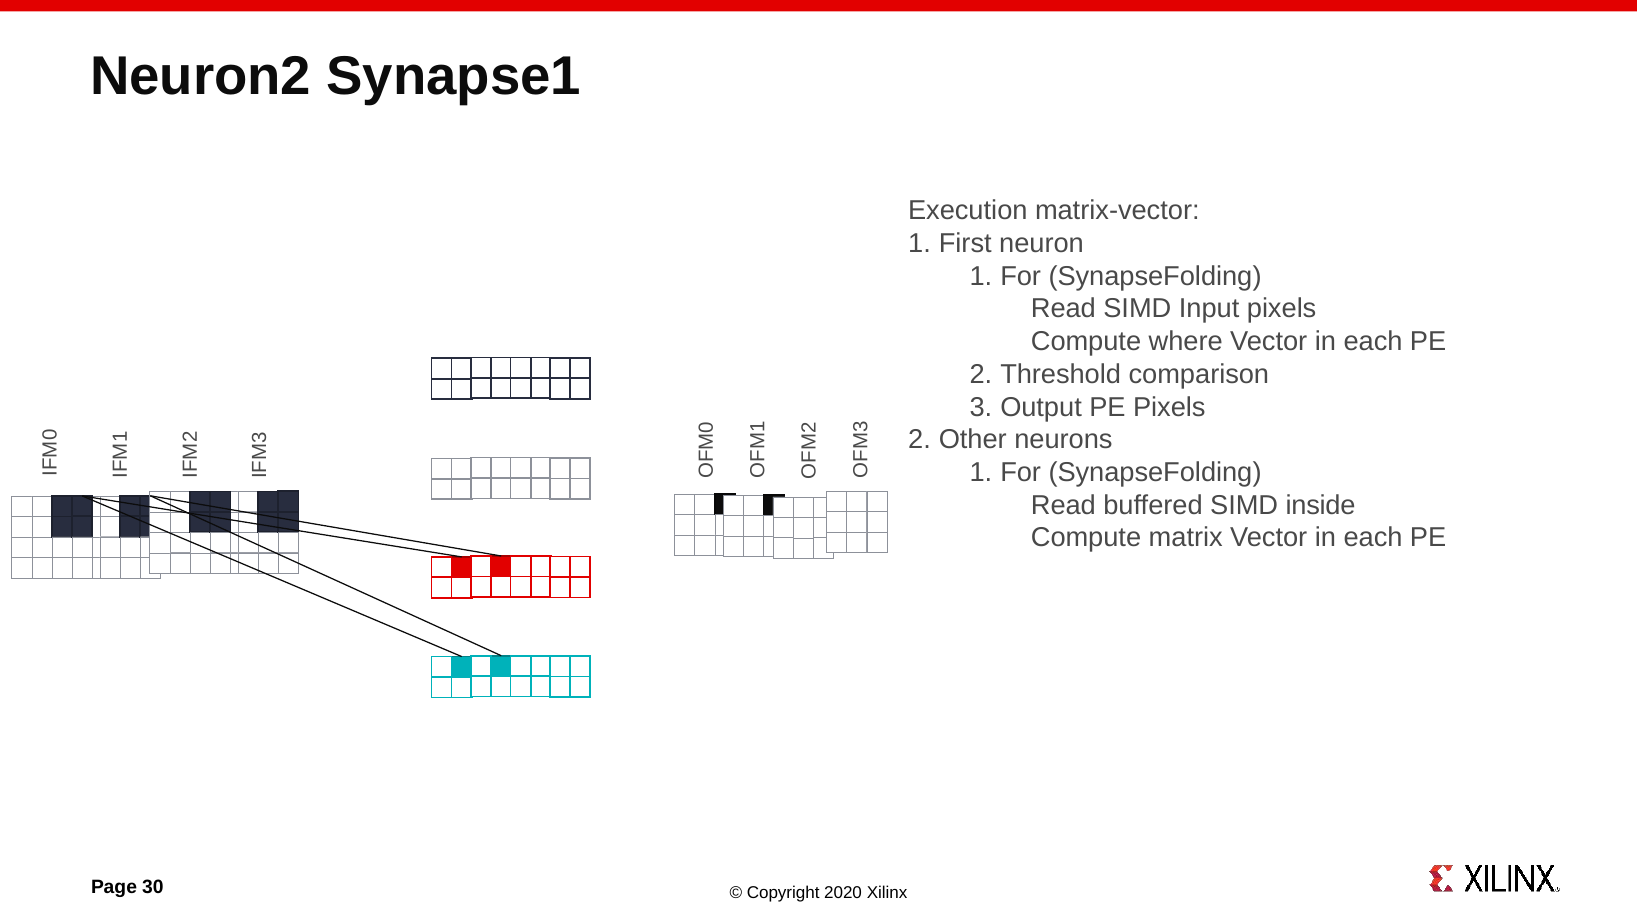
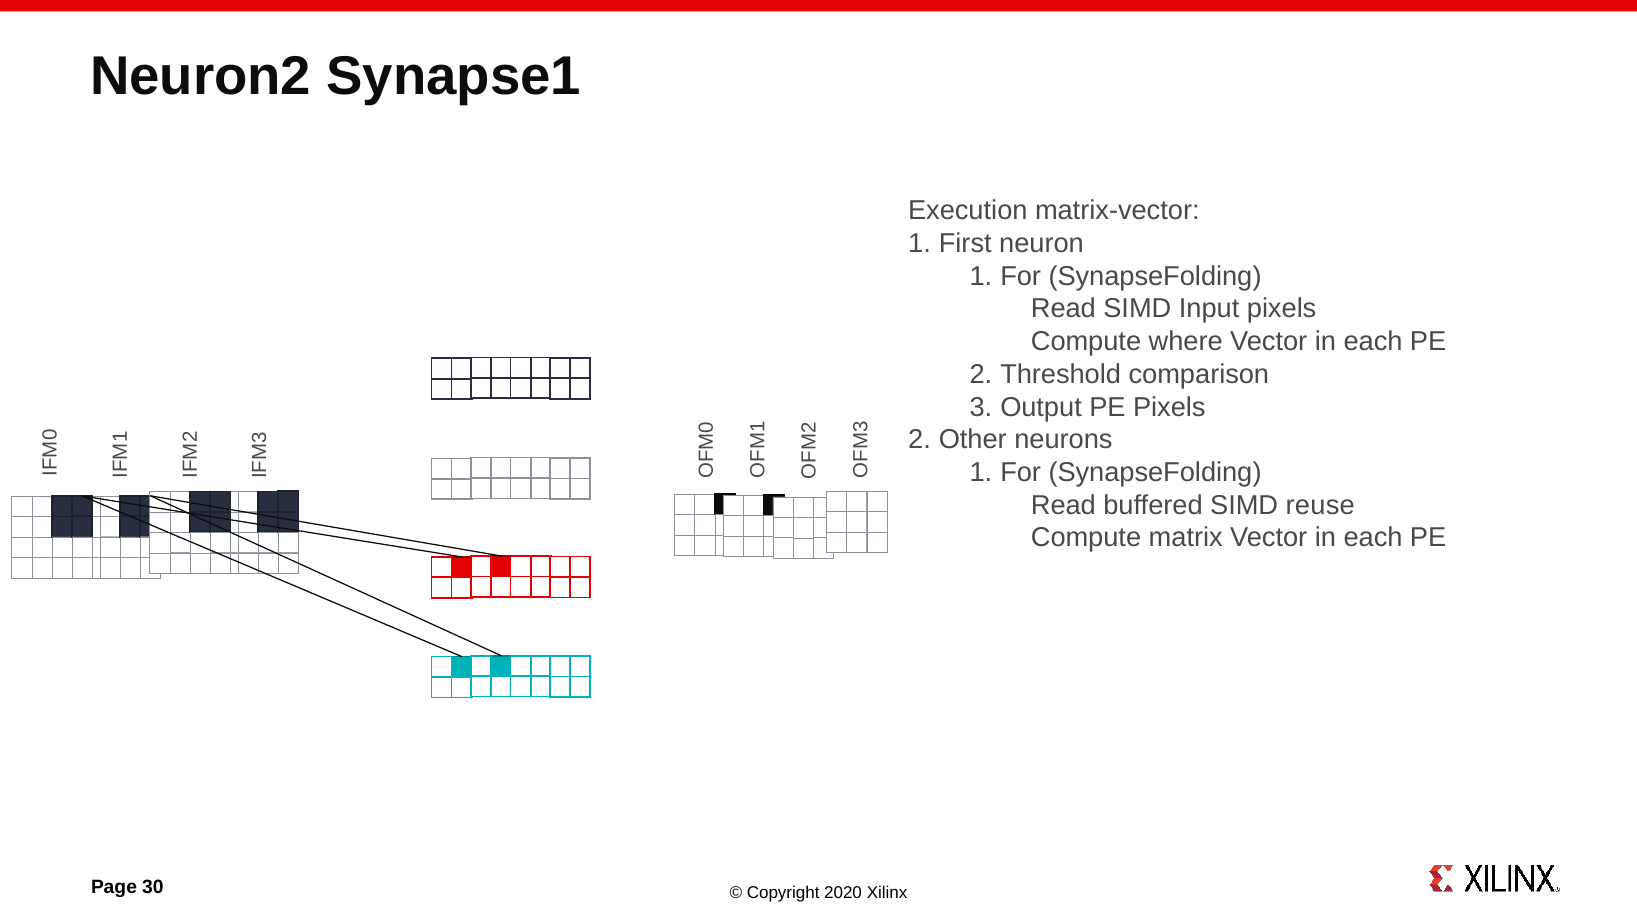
inside: inside -> reuse
